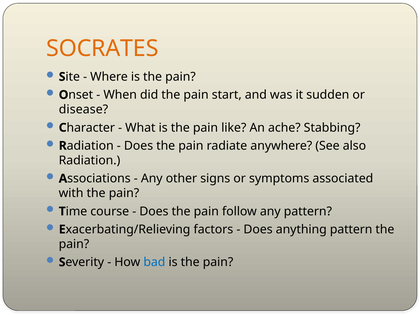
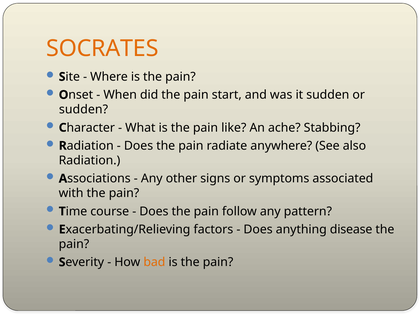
disease at (83, 110): disease -> sudden
anything pattern: pattern -> disease
bad colour: blue -> orange
